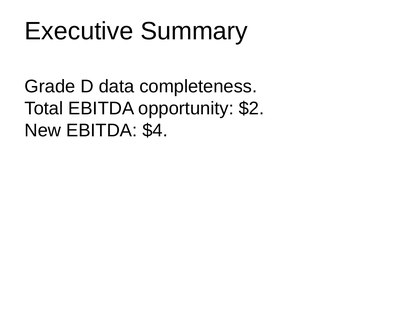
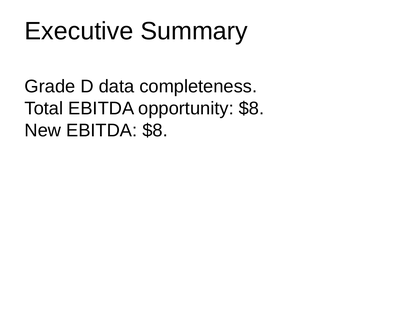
opportunity $2: $2 -> $8
EBITDA $4: $4 -> $8
